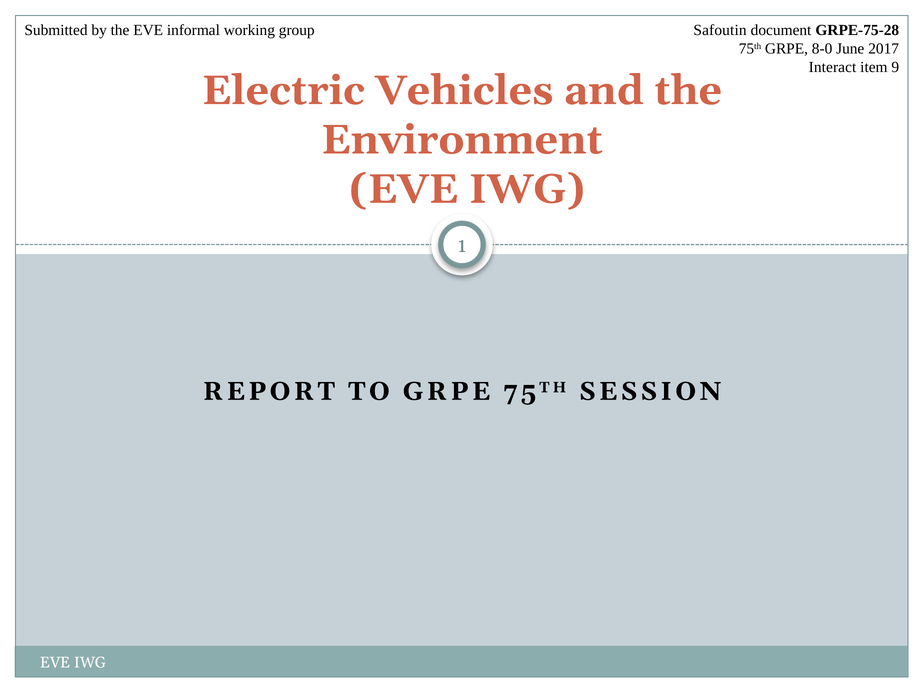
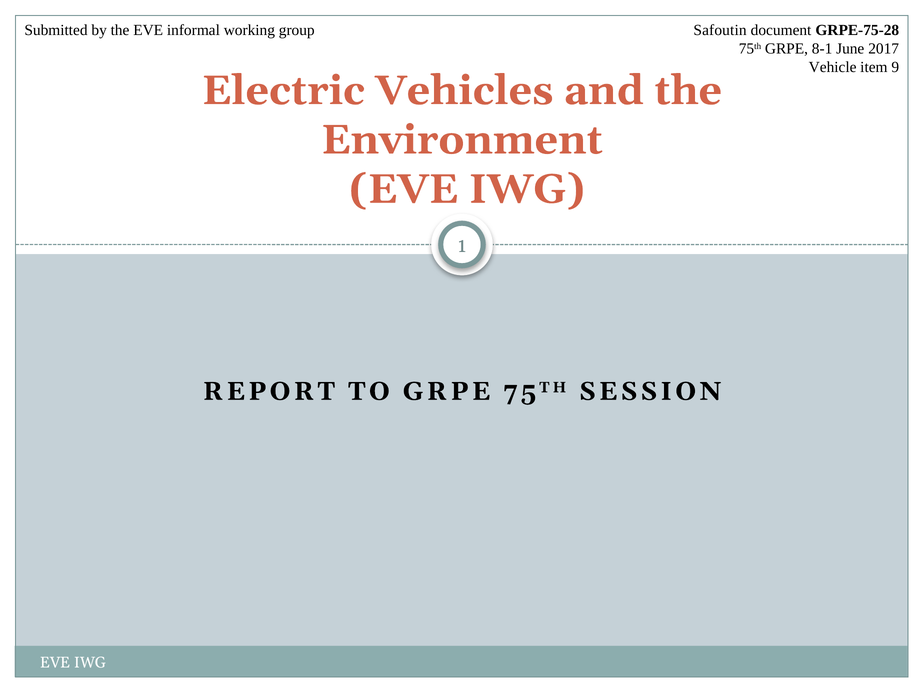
8-0: 8-0 -> 8-1
Interact: Interact -> Vehicle
